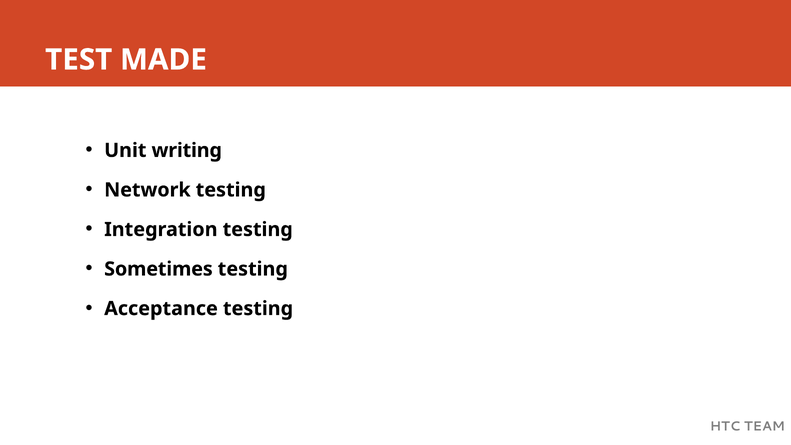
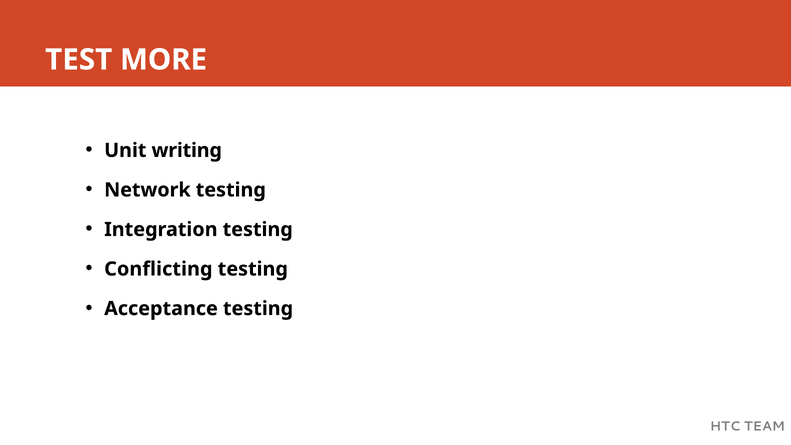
MADE: MADE -> MORE
Sometimes: Sometimes -> Conflicting
